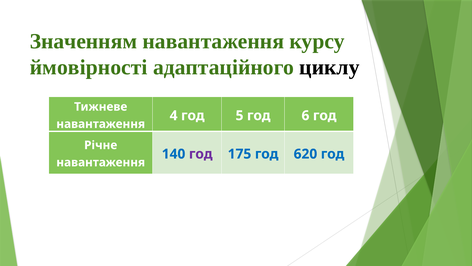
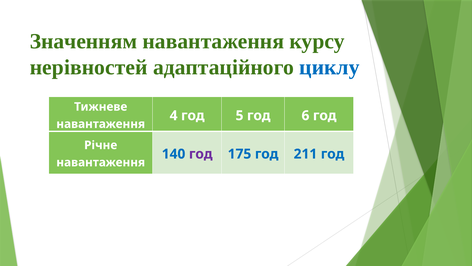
ймовірності: ймовірності -> нерівностей
циклу colour: black -> blue
620: 620 -> 211
